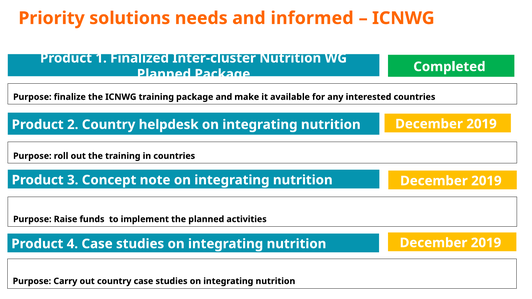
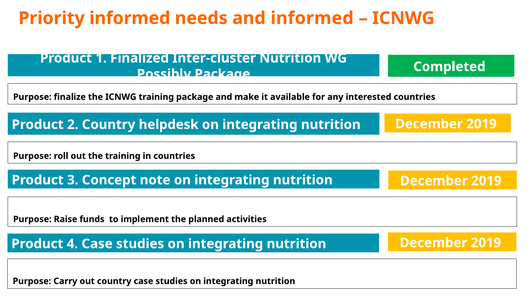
Priority solutions: solutions -> informed
Planned at (164, 74): Planned -> Possibly
